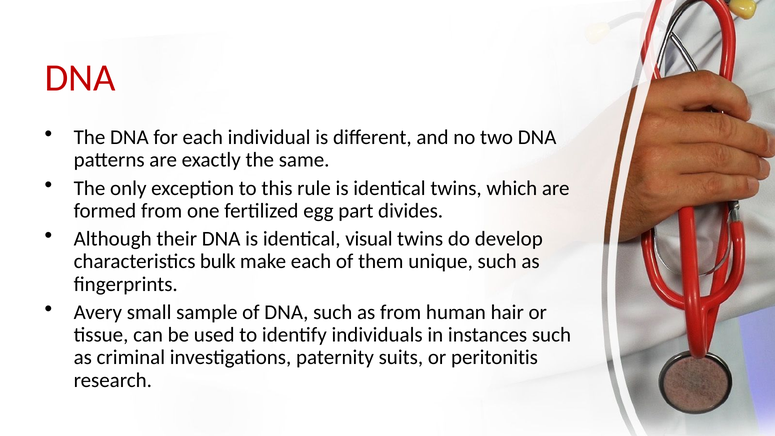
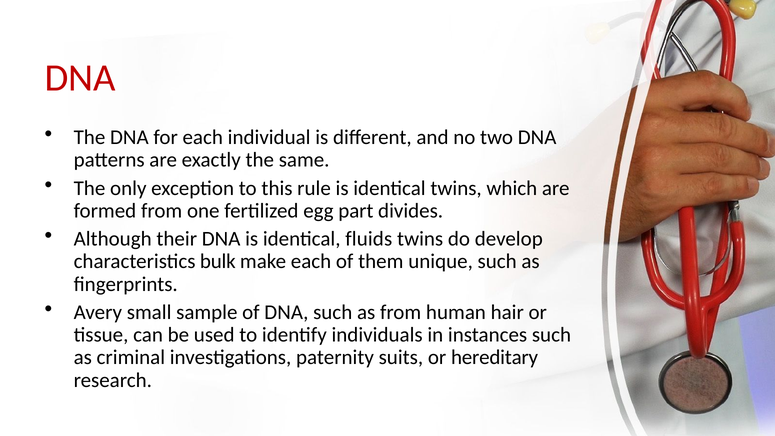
visual: visual -> fluids
peritonitis: peritonitis -> hereditary
